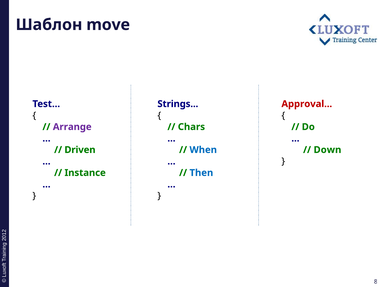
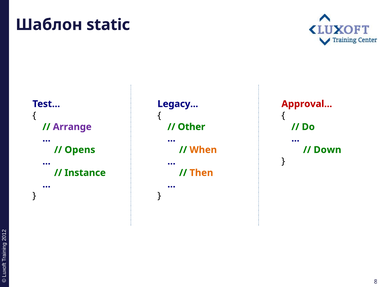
move: move -> static
Strings: Strings -> Legacy
Chars: Chars -> Other
Driven: Driven -> Opens
When colour: blue -> orange
Then colour: blue -> orange
